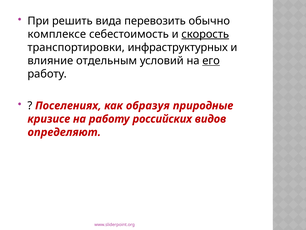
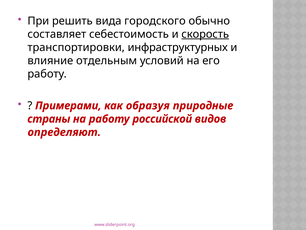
перевозить: перевозить -> городского
комплексе: комплексе -> составляет
его underline: present -> none
Поселениях: Поселениях -> Примерами
кризисе: кризисе -> страны
российских: российских -> российской
